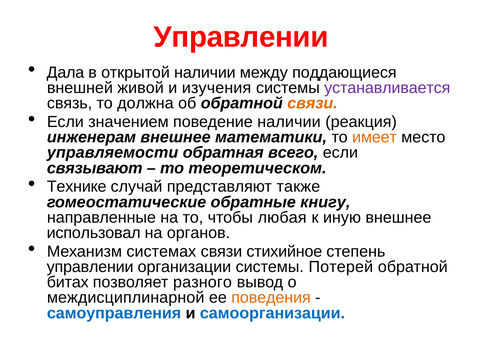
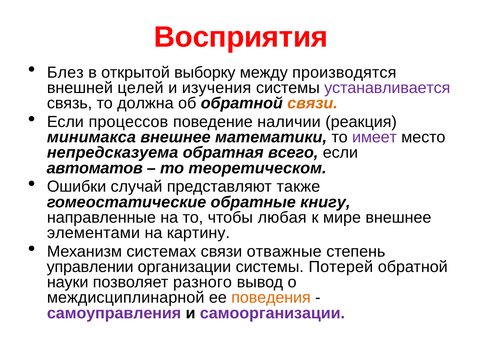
Управлении at (241, 37): Управлении -> Восприятия
Дала: Дала -> Блез
открытой наличии: наличии -> выборку
поддающиеся: поддающиеся -> производятся
живой: живой -> целей
значением: значением -> процессов
инженерам: инженерам -> минимакса
имеет colour: orange -> purple
управляемости: управляемости -> непредсказуема
связывают: связывают -> автоматов
Технике: Технике -> Ошибки
иную: иную -> мире
использовал: использовал -> элементами
органов: органов -> картину
стихийное: стихийное -> отважные
битах: битах -> науки
самоуправления colour: blue -> purple
самоорганизации colour: blue -> purple
